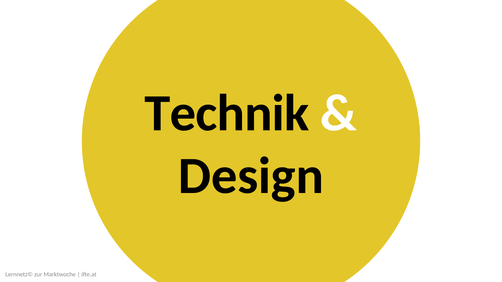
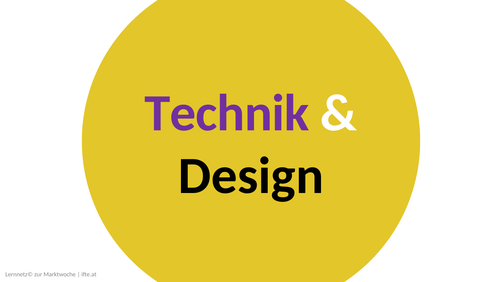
Technik colour: black -> purple
